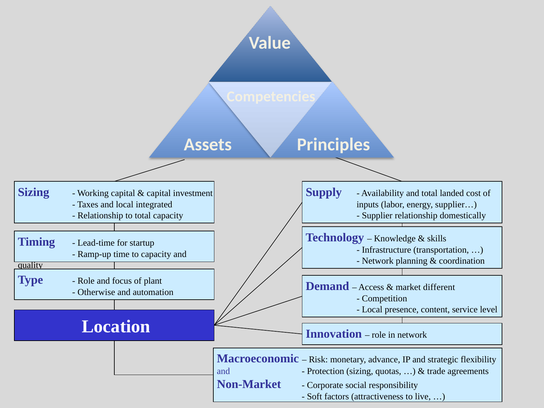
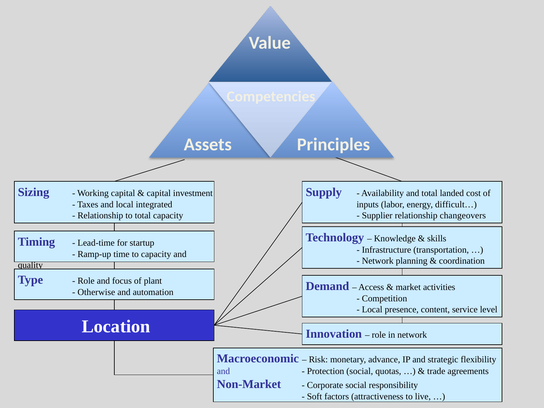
supplier…: supplier… -> difficult…
domestically: domestically -> changeovers
different: different -> activities
Protection sizing: sizing -> social
